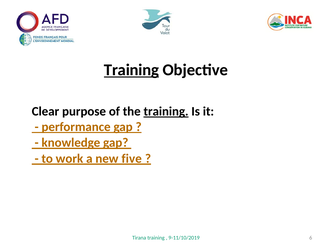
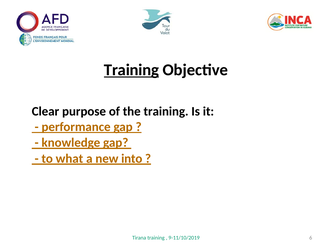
training at (166, 111) underline: present -> none
work: work -> what
five: five -> into
